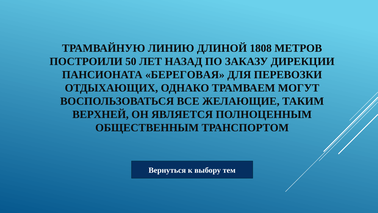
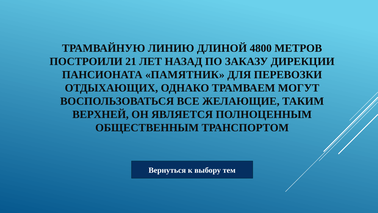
1808: 1808 -> 4800
50: 50 -> 21
БЕРЕГОВАЯ: БЕРЕГОВАЯ -> ПАМЯТНИК
